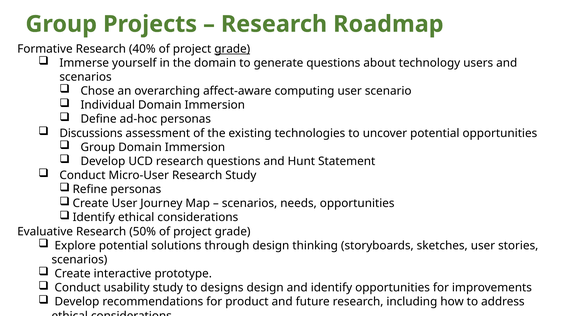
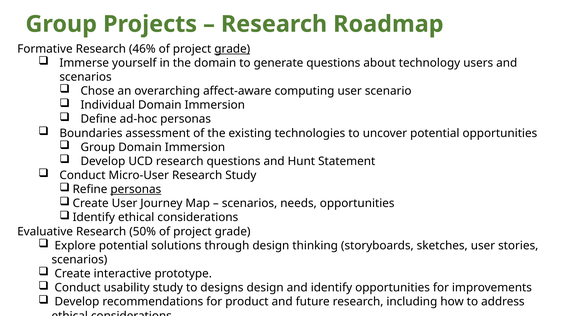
40%: 40% -> 46%
Discussions: Discussions -> Boundaries
personas at (136, 189) underline: none -> present
